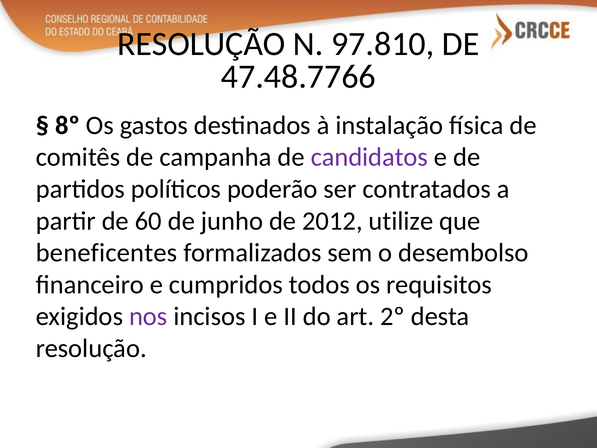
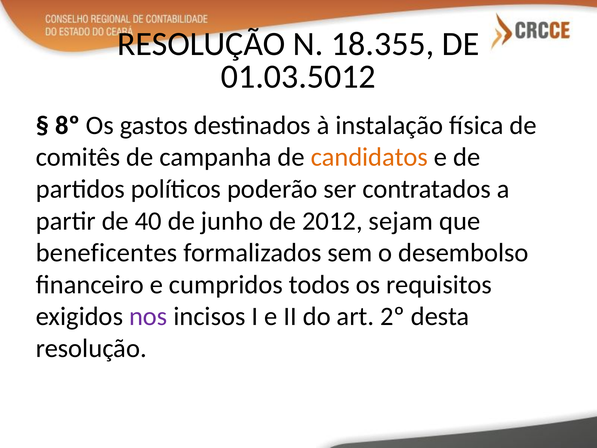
97.810: 97.810 -> 18.355
47.48.7766: 47.48.7766 -> 01.03.5012
candidatos colour: purple -> orange
60: 60 -> 40
utilize: utilize -> sejam
